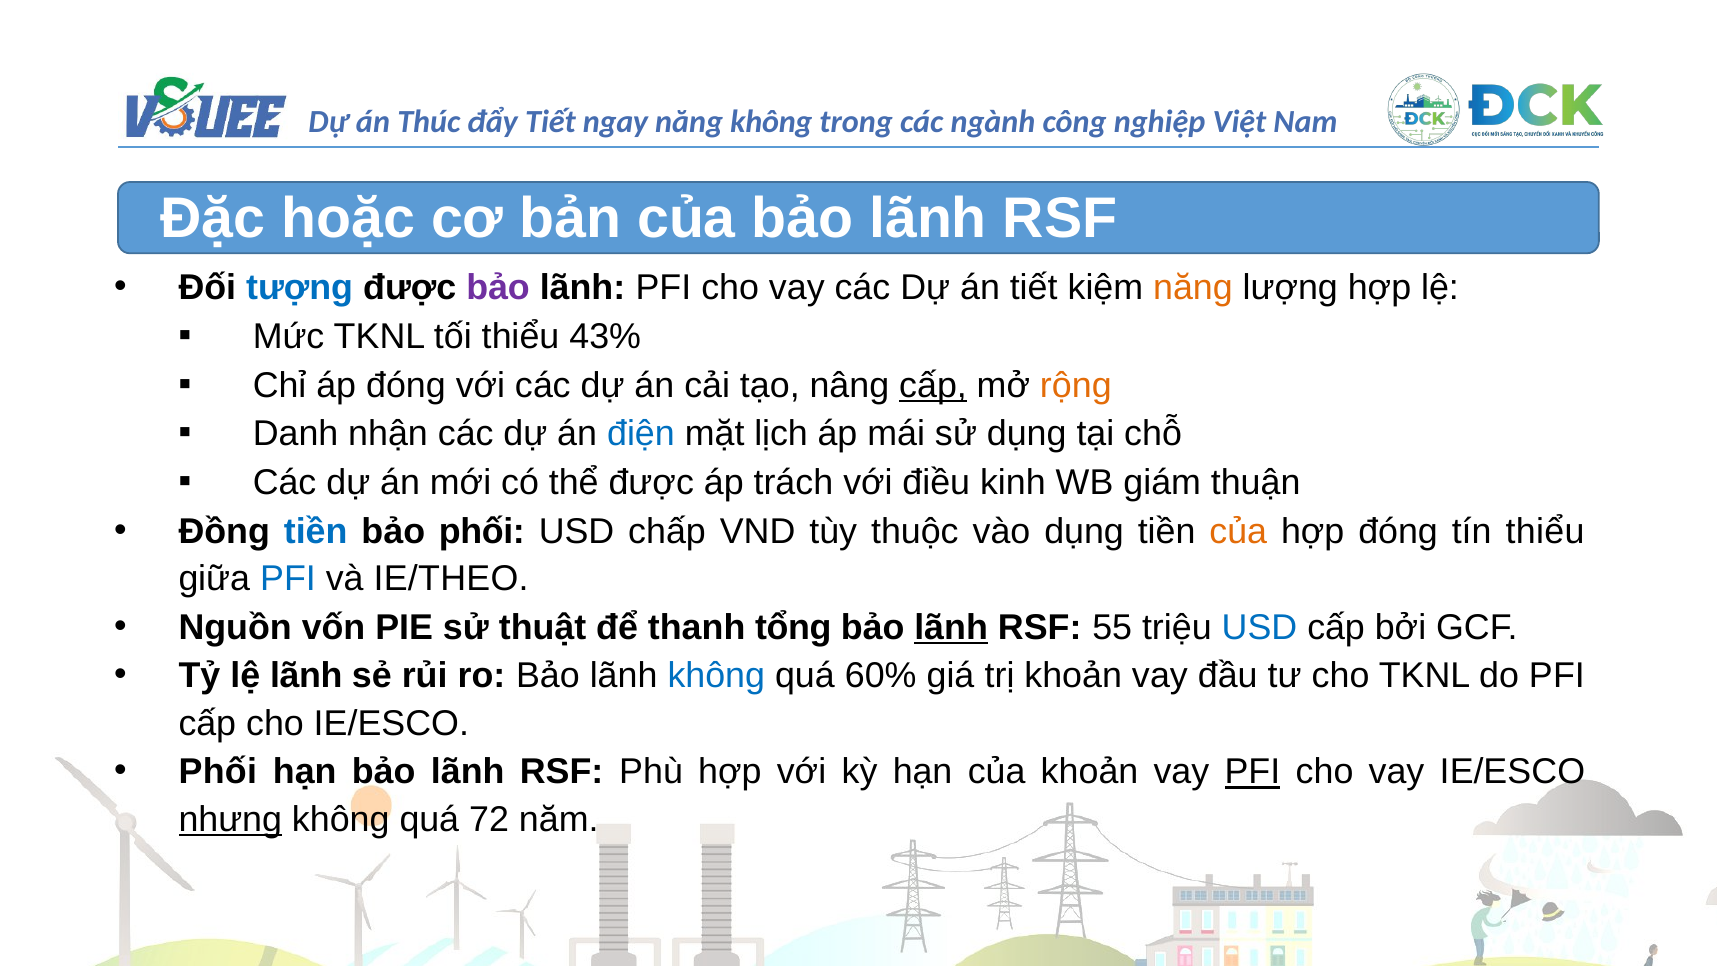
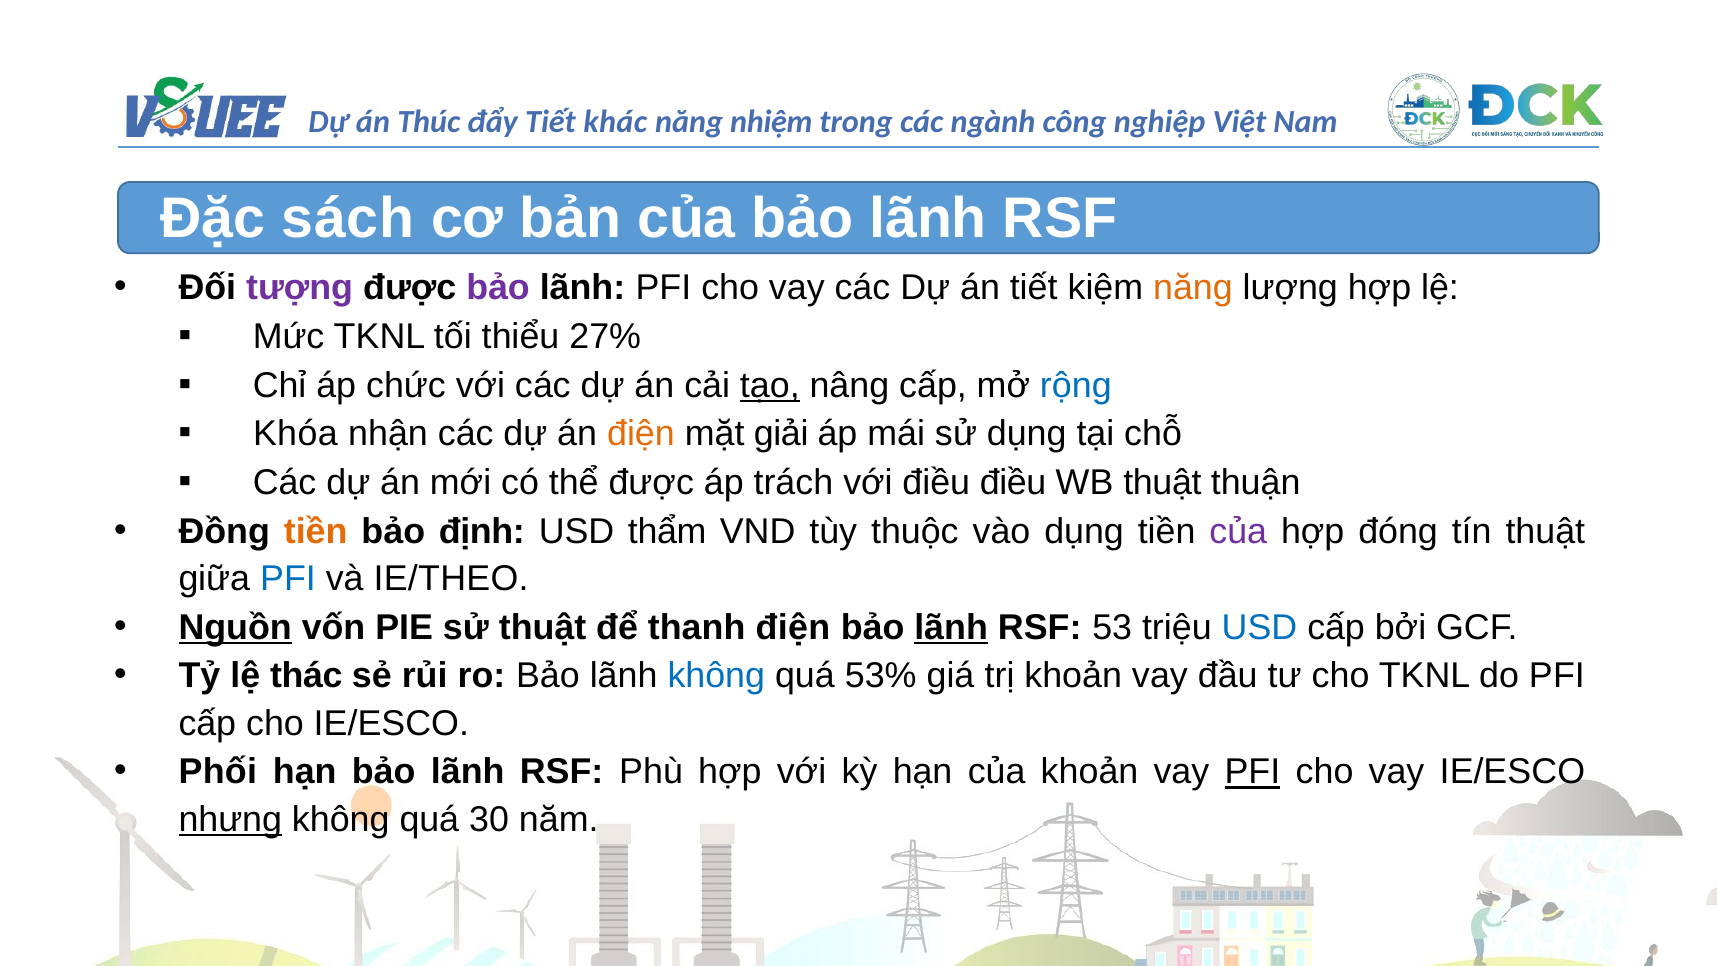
ngay: ngay -> khác
năng không: không -> nhiệm
hoặc: hoặc -> sách
tượng colour: blue -> purple
43%: 43% -> 27%
áp đóng: đóng -> chức
tạo underline: none -> present
cấp at (933, 385) underline: present -> none
rộng colour: orange -> blue
Danh: Danh -> Khóa
điện at (641, 434) colour: blue -> orange
lịch: lịch -> giải
điều kinh: kinh -> điều
WB giám: giám -> thuật
tiền at (316, 531) colour: blue -> orange
bảo phối: phối -> định
chấp: chấp -> thẩm
của at (1238, 531) colour: orange -> purple
tín thiểu: thiểu -> thuật
Nguồn underline: none -> present
thanh tổng: tổng -> điện
55: 55 -> 53
lệ lãnh: lãnh -> thác
60%: 60% -> 53%
72: 72 -> 30
